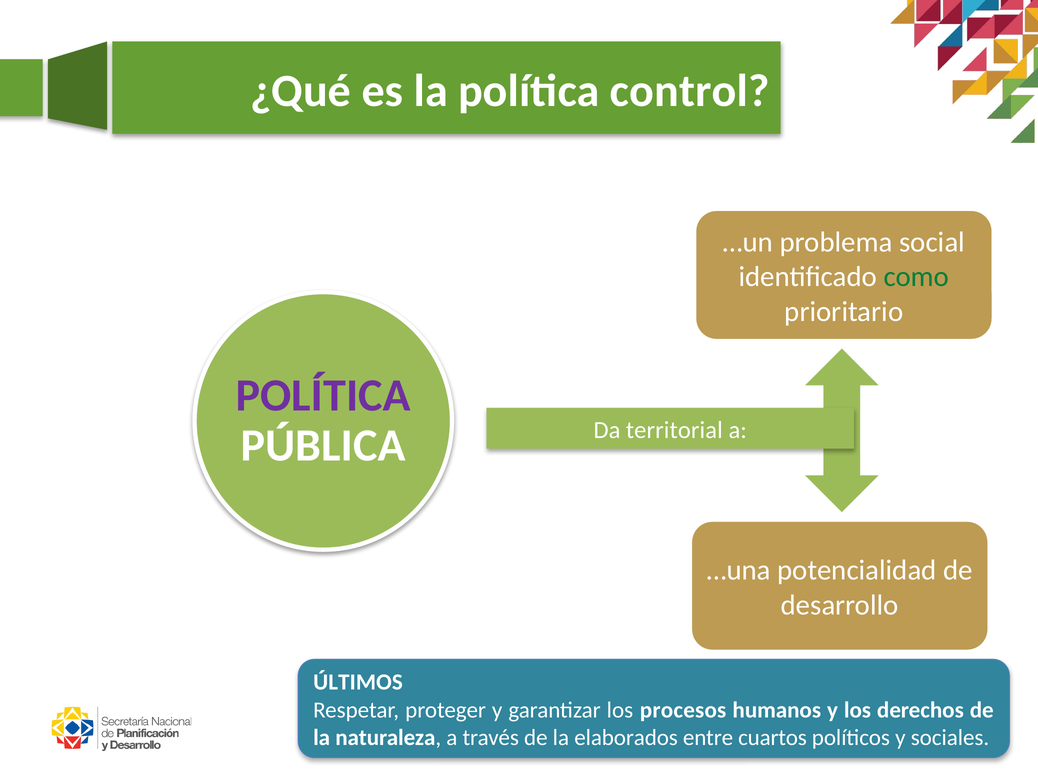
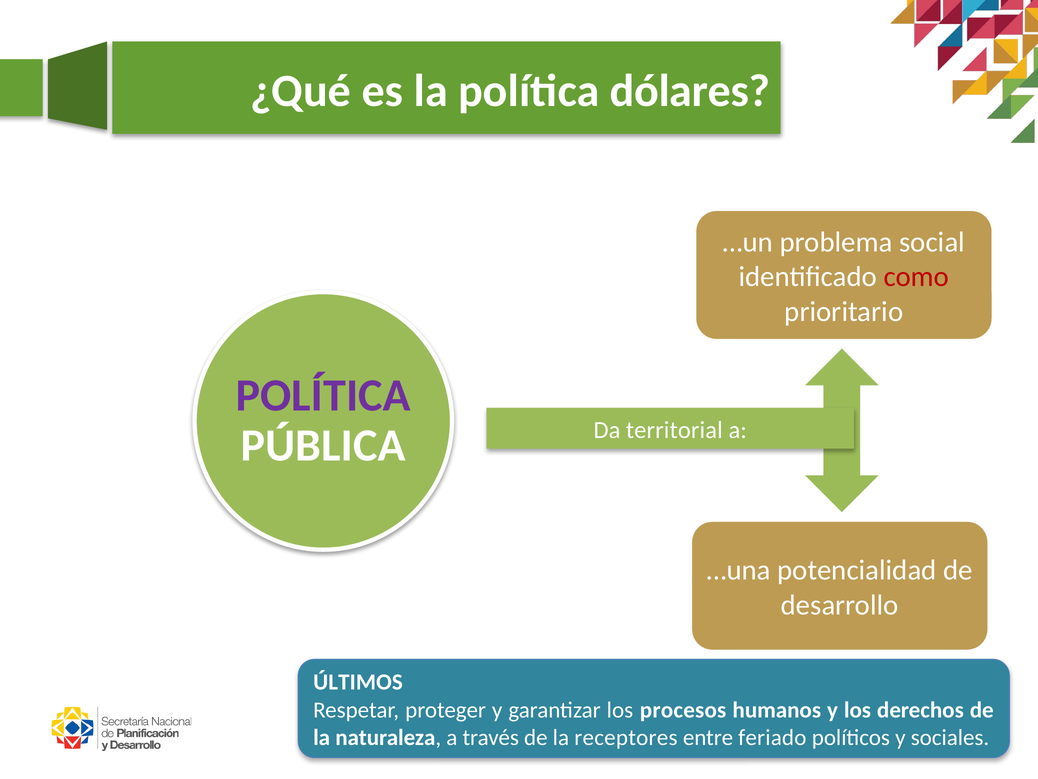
control: control -> dólares
como colour: green -> red
elaborados: elaborados -> receptores
cuartos: cuartos -> feriado
